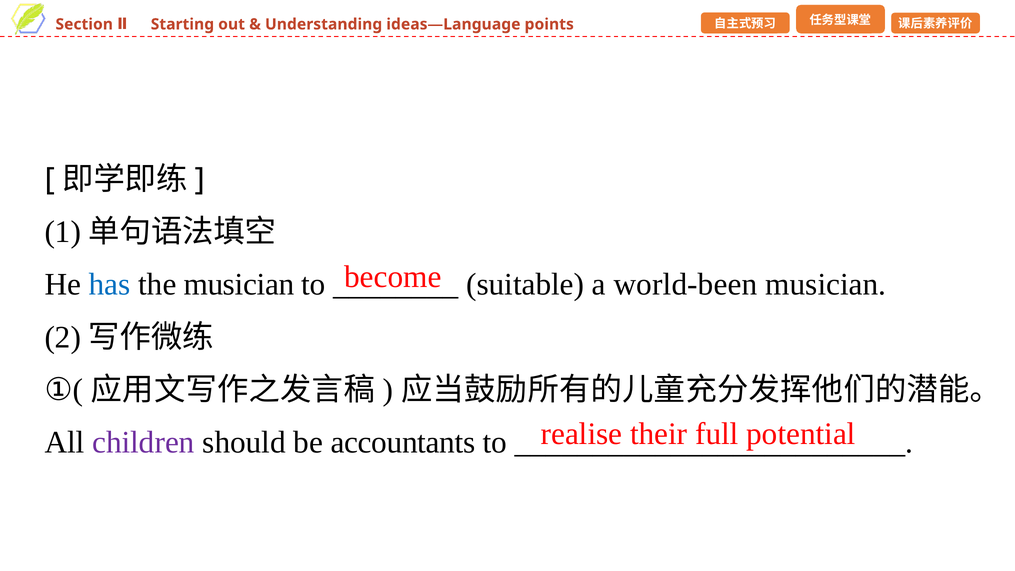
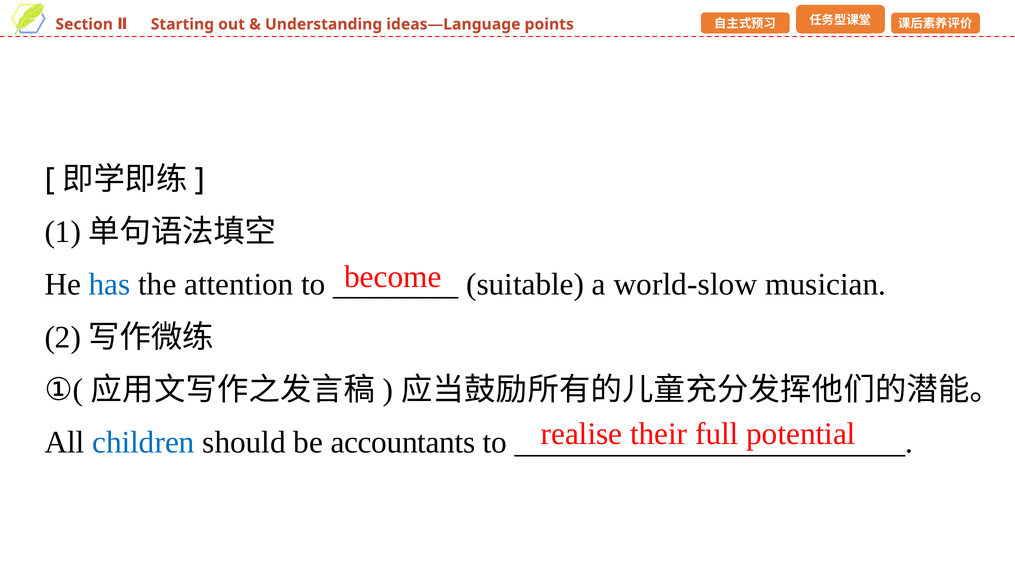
the musician: musician -> attention
world-been: world-been -> world-slow
children colour: purple -> blue
